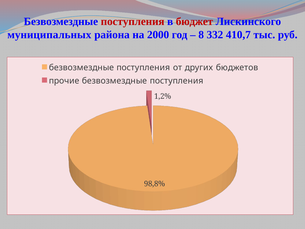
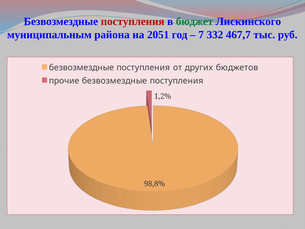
бюджет colour: red -> green
муниципальных: муниципальных -> муниципальным
2000: 2000 -> 2051
8: 8 -> 7
410,7: 410,7 -> 467,7
